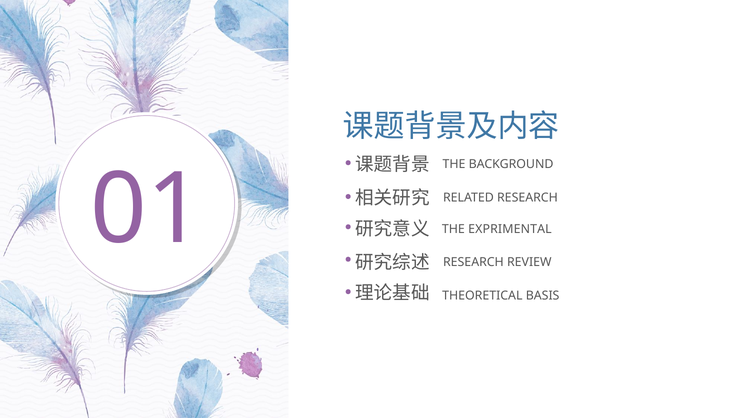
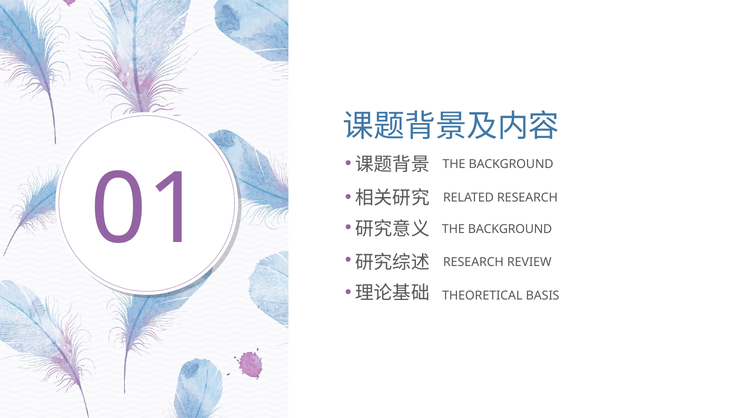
EXPRIMENTAL at (510, 229): EXPRIMENTAL -> BACKGROUND
